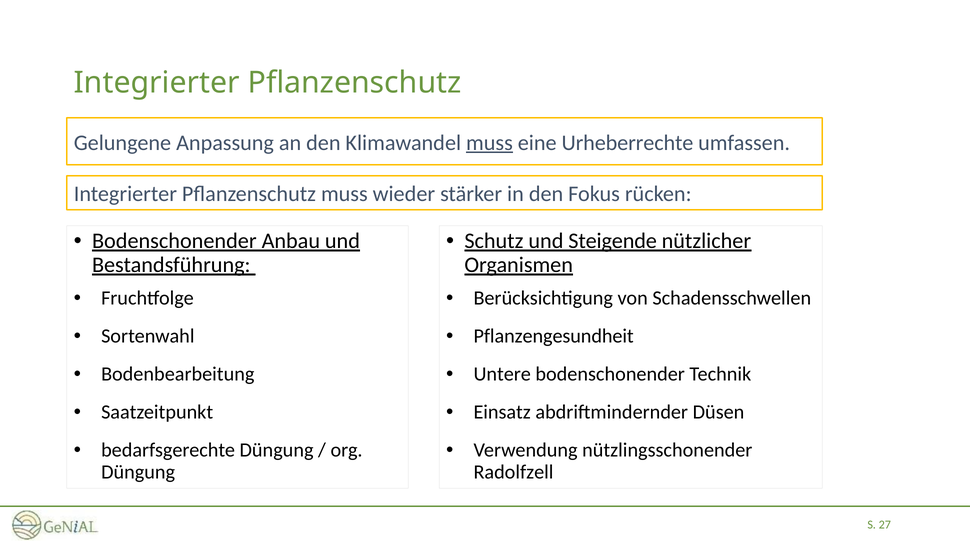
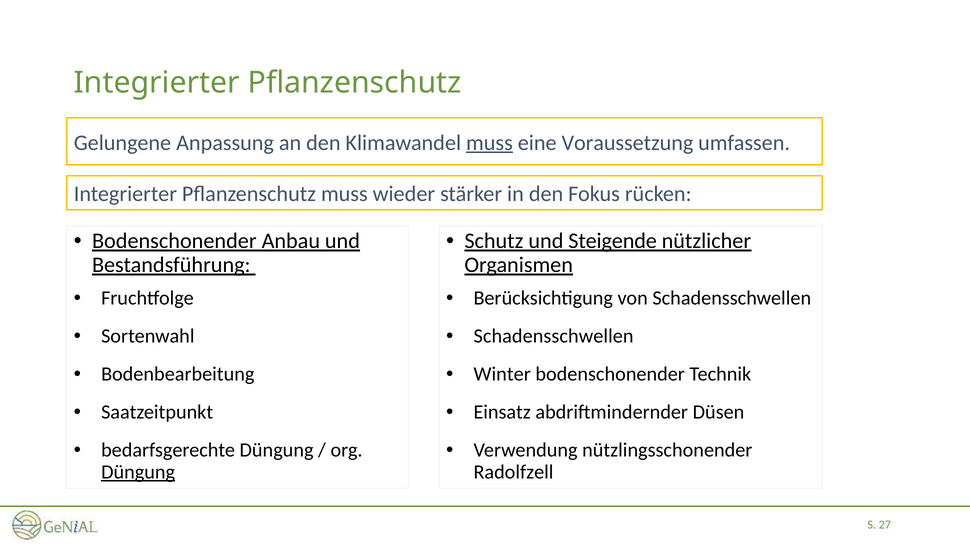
Urheberrechte: Urheberrechte -> Voraussetzung
Pflanzengesundheit at (554, 336): Pflanzengesundheit -> Schadensschwellen
Untere: Untere -> Winter
Düngung at (138, 472) underline: none -> present
